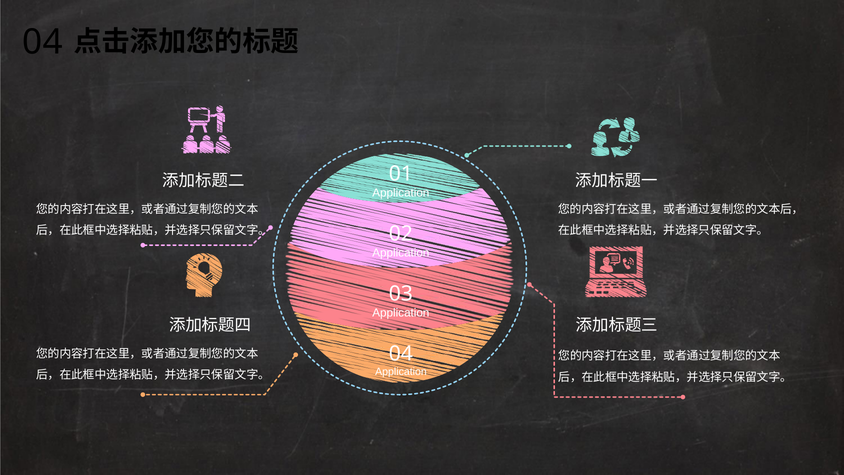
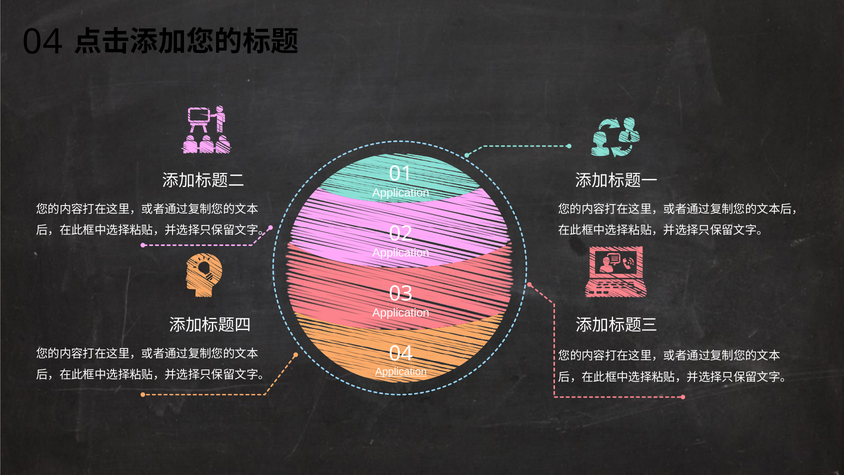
Application at (401, 372) underline: none -> present
